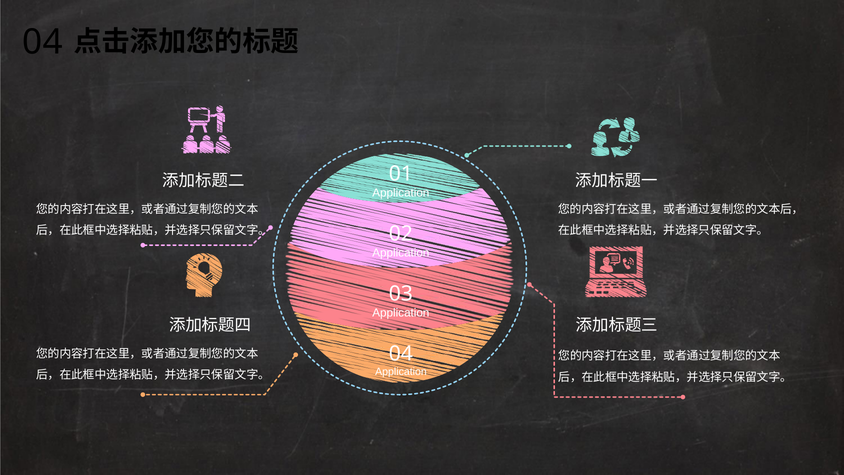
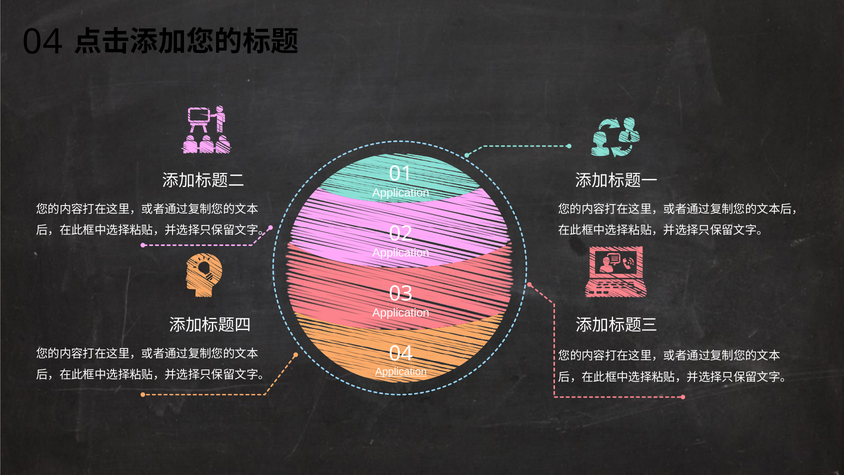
Application at (401, 372) underline: none -> present
